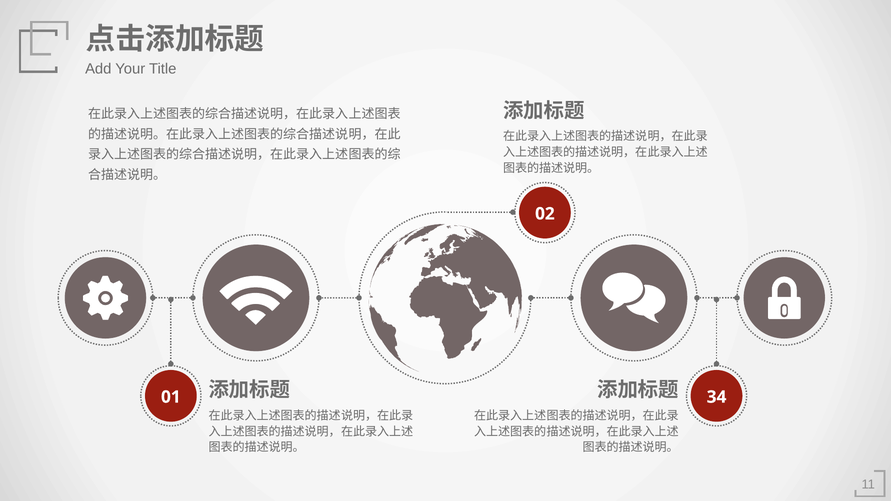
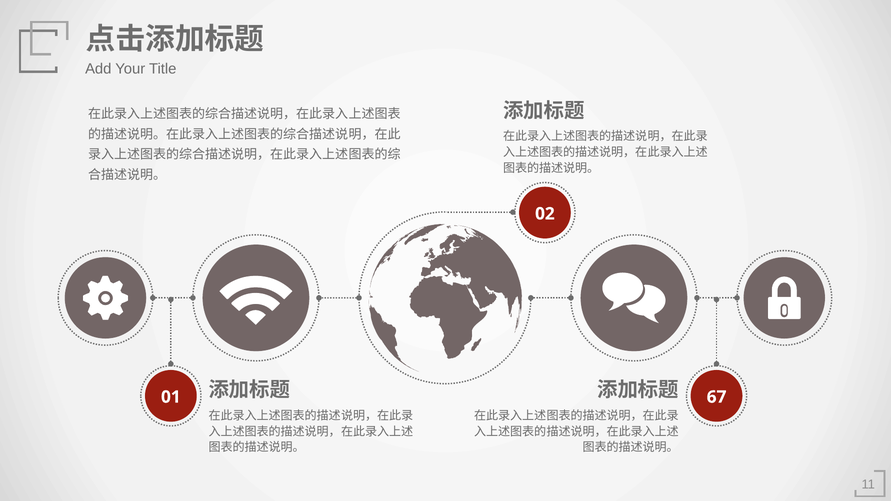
34: 34 -> 67
